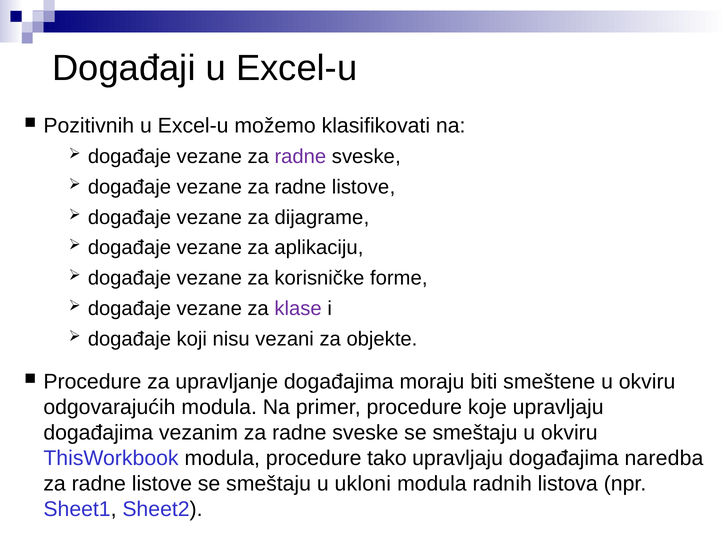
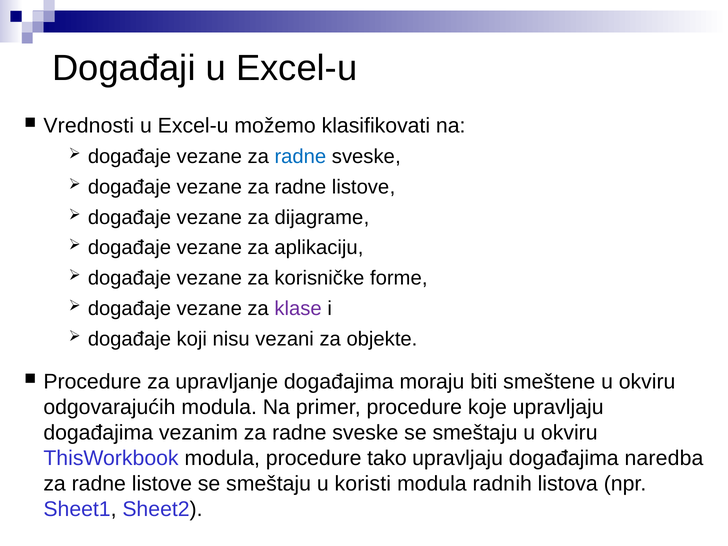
Pozitivnih: Pozitivnih -> Vrednosti
radne at (300, 157) colour: purple -> blue
ukloni: ukloni -> koristi
